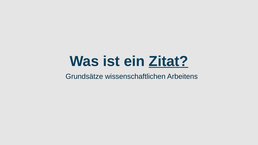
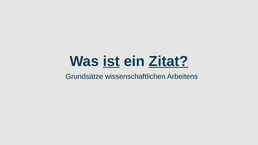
ist underline: none -> present
